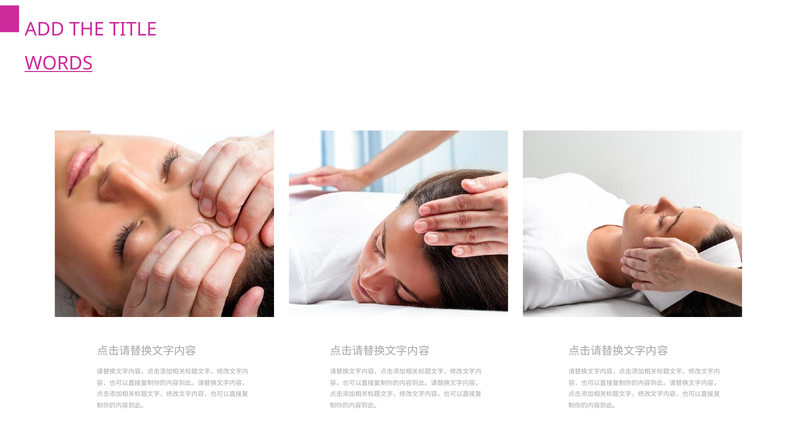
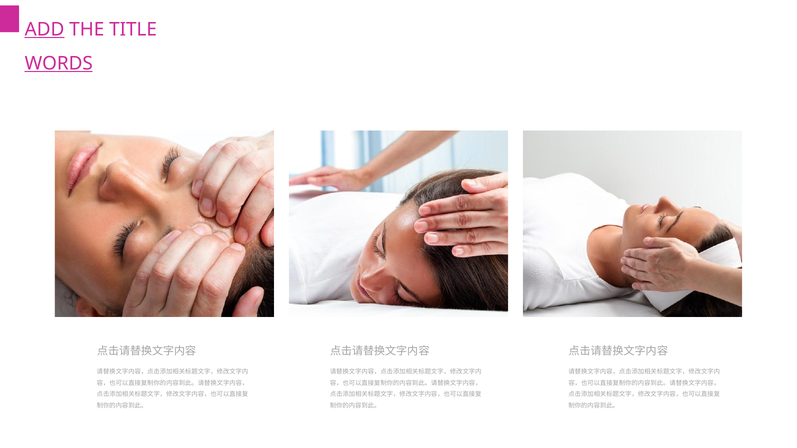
ADD underline: none -> present
